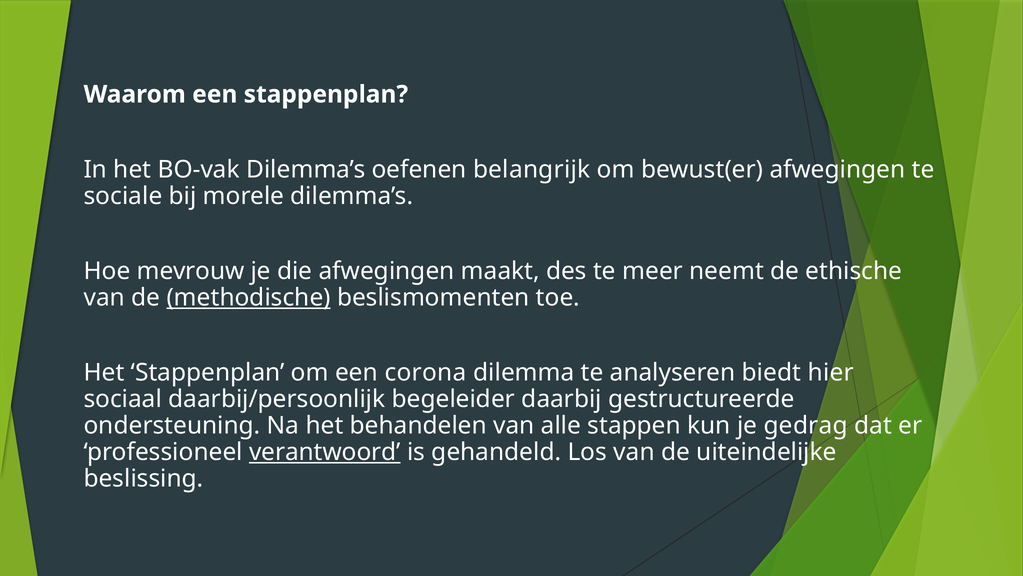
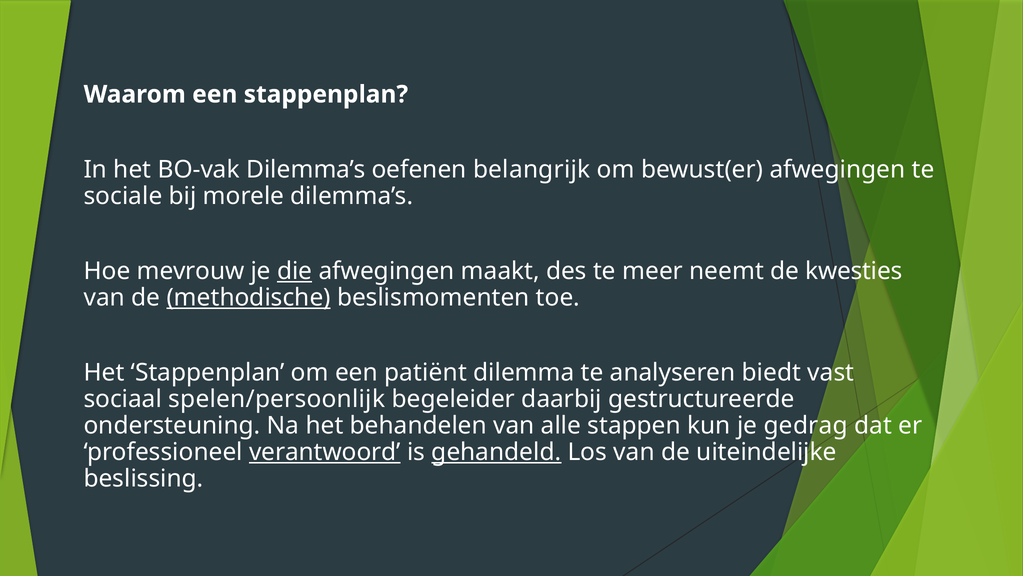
die underline: none -> present
ethische: ethische -> kwesties
corona: corona -> patiënt
hier: hier -> vast
daarbij/persoonlijk: daarbij/persoonlijk -> spelen/persoonlijk
gehandeld underline: none -> present
